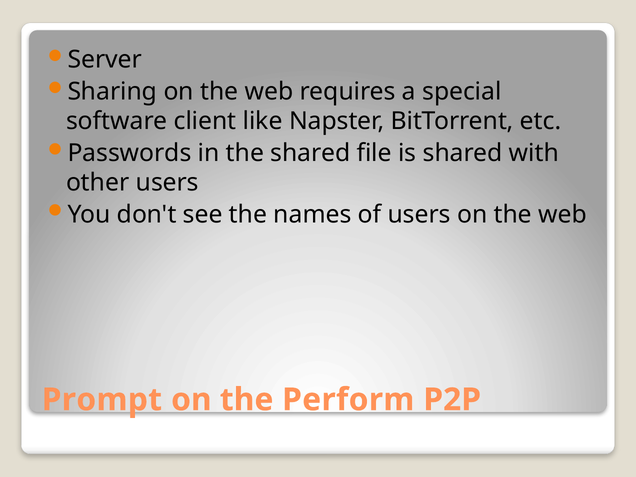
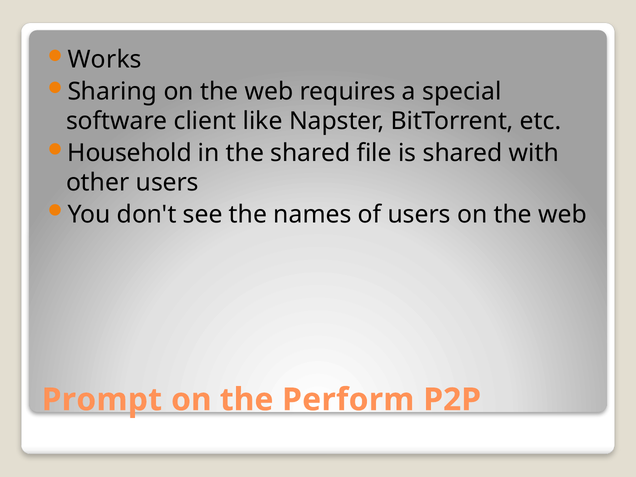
Server: Server -> Works
Passwords: Passwords -> Household
